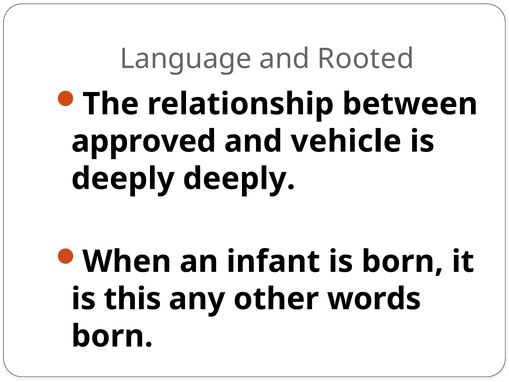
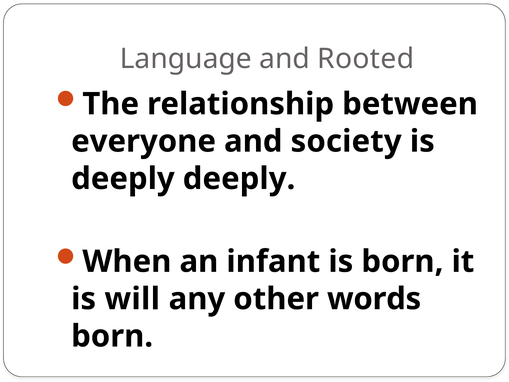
approved: approved -> everyone
vehicle: vehicle -> society
this: this -> will
